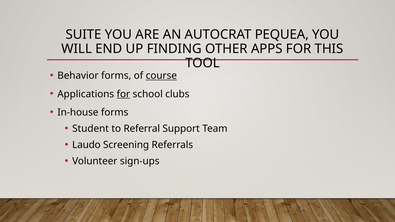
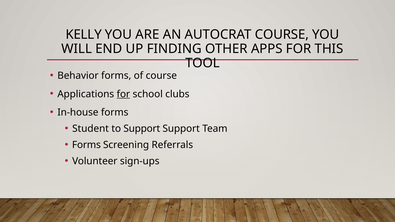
SUITE: SUITE -> KELLY
AUTOCRAT PEQUEA: PEQUEA -> COURSE
course at (161, 76) underline: present -> none
to Referral: Referral -> Support
Laudo at (86, 145): Laudo -> Forms
